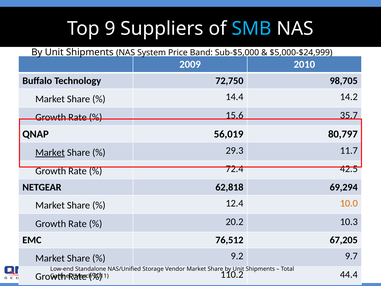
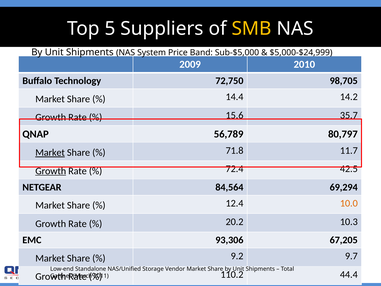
9: 9 -> 5
SMB colour: light blue -> yellow
56,019: 56,019 -> 56,789
29.3: 29.3 -> 71.8
Growth at (51, 171) underline: none -> present
62,818: 62,818 -> 84,564
76,512: 76,512 -> 93,306
